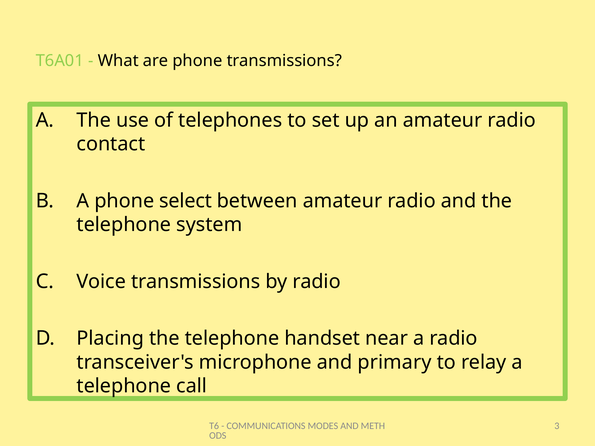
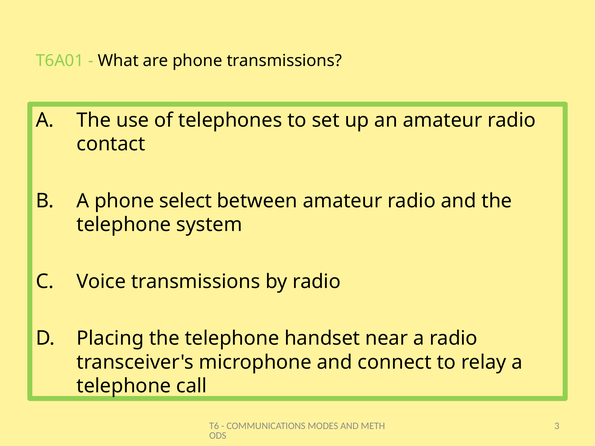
primary: primary -> connect
